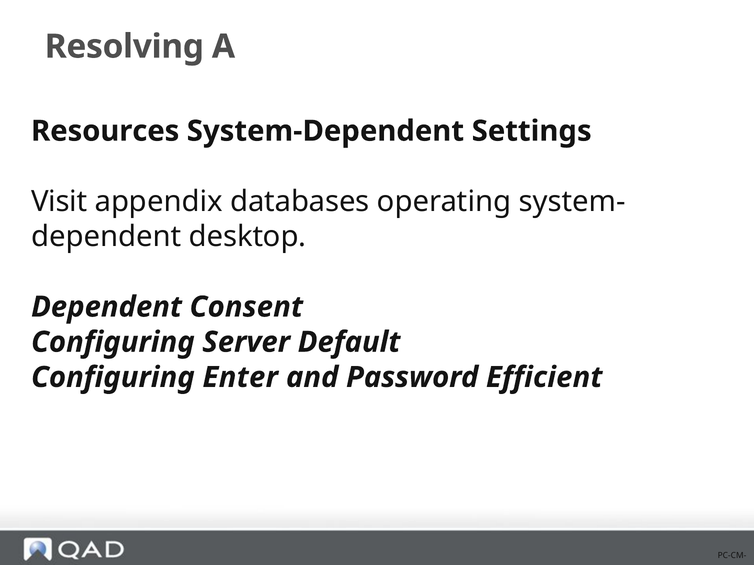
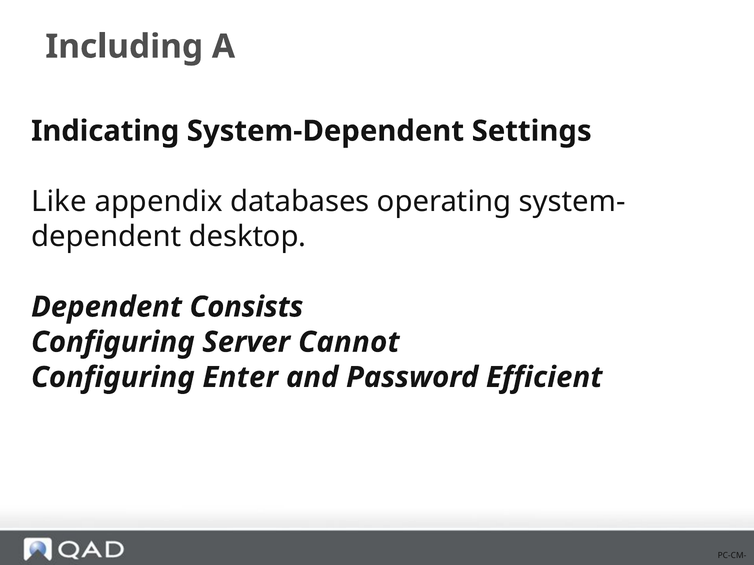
Resolving: Resolving -> Including
Resources: Resources -> Indicating
Visit: Visit -> Like
Consent: Consent -> Consists
Default: Default -> Cannot
